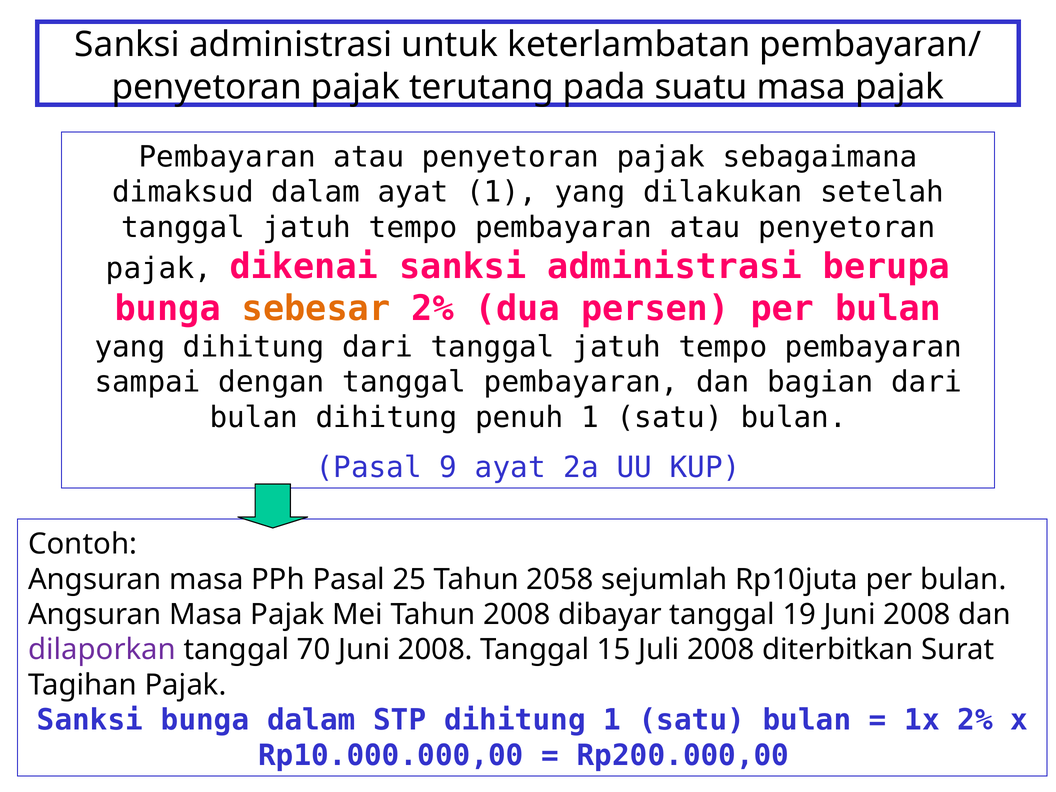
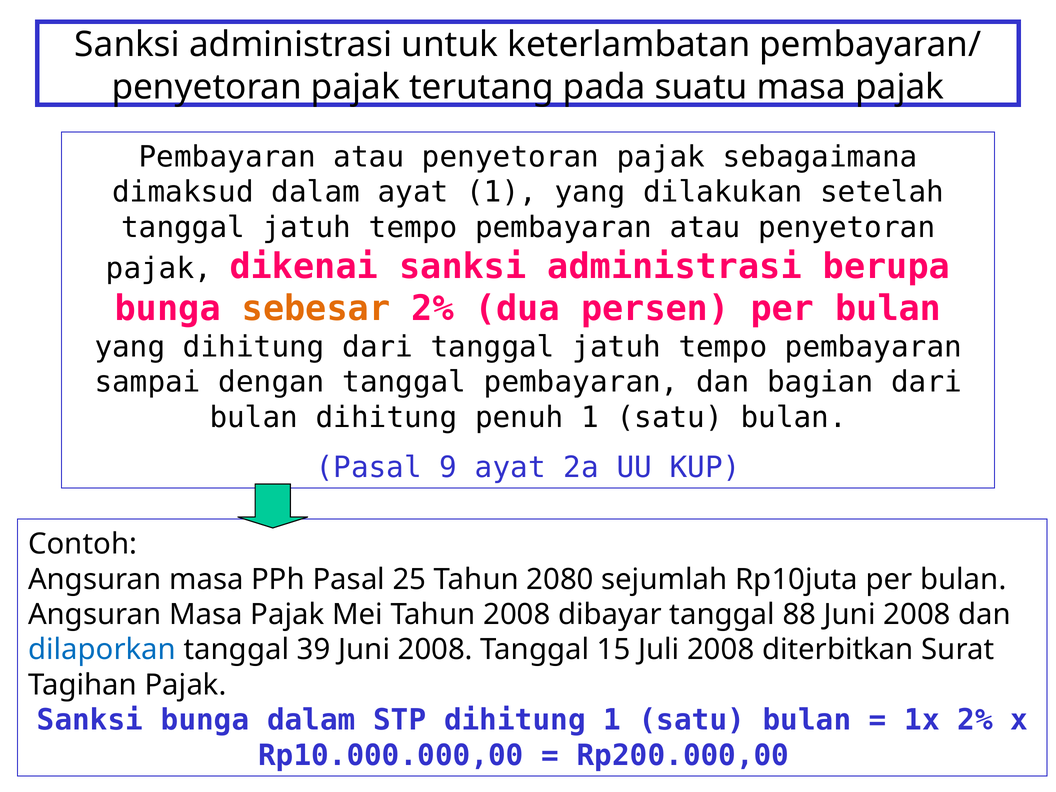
2058: 2058 -> 2080
19: 19 -> 88
dilaporkan colour: purple -> blue
70: 70 -> 39
